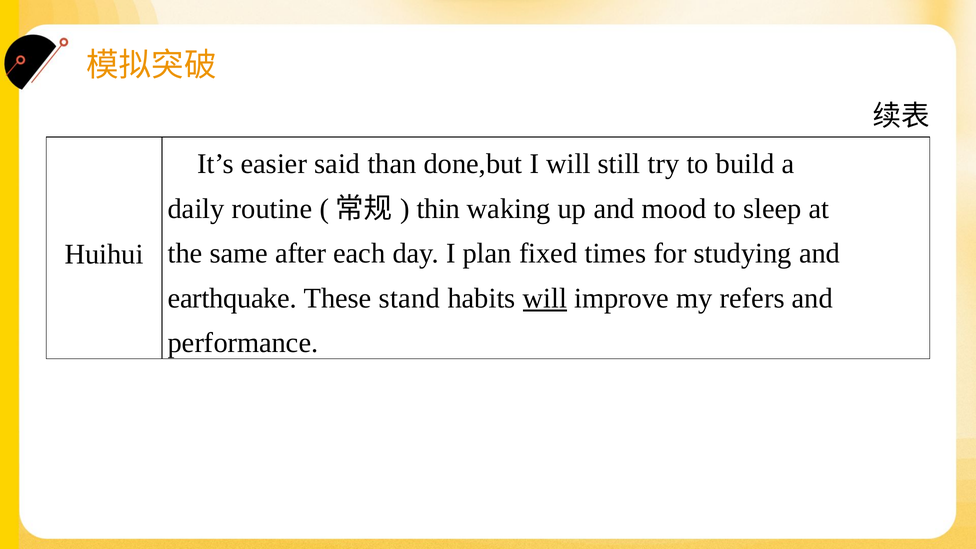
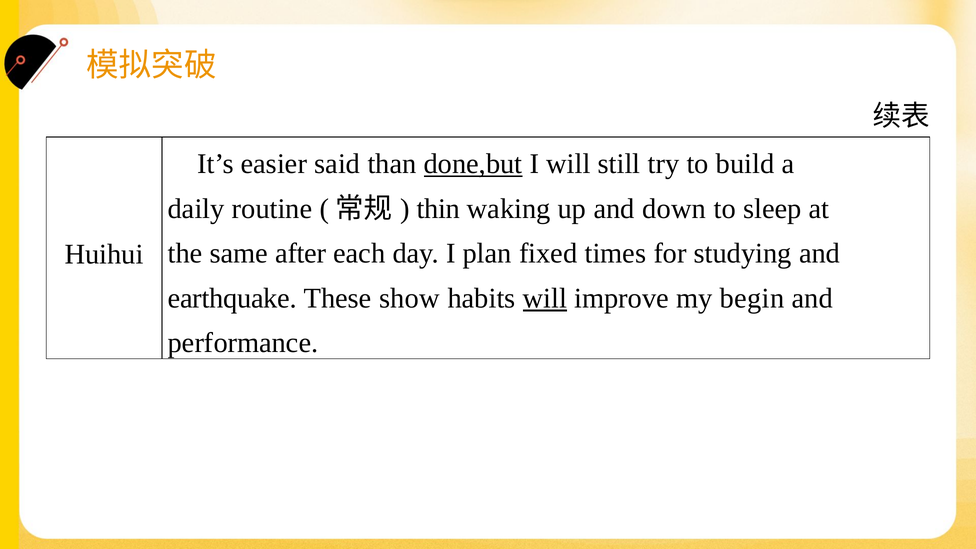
done,but underline: none -> present
mood: mood -> down
stand: stand -> show
refers: refers -> begin
